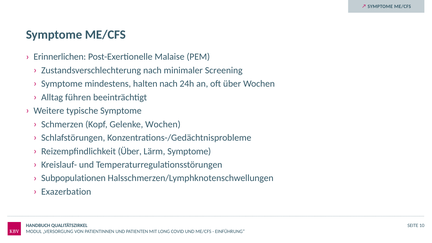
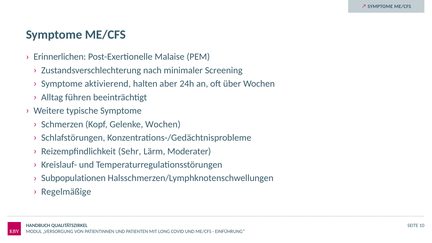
mindestens: mindestens -> aktivierend
halten nach: nach -> aber
Reizempfindlichkeit Über: Über -> Sehr
Lärm Symptome: Symptome -> Moderater
Exazerbation: Exazerbation -> Regelmäßige
